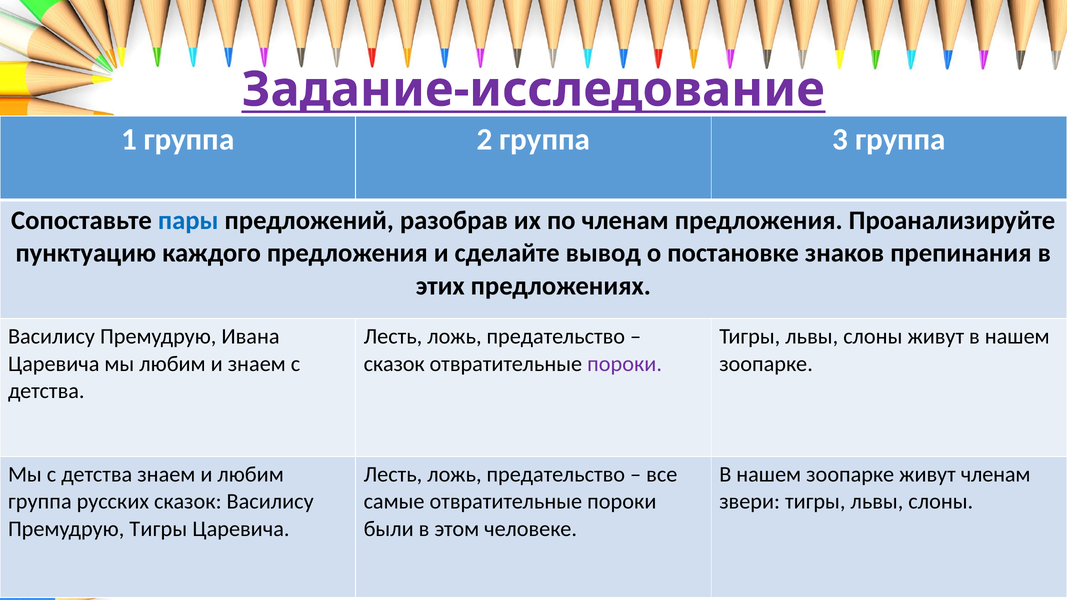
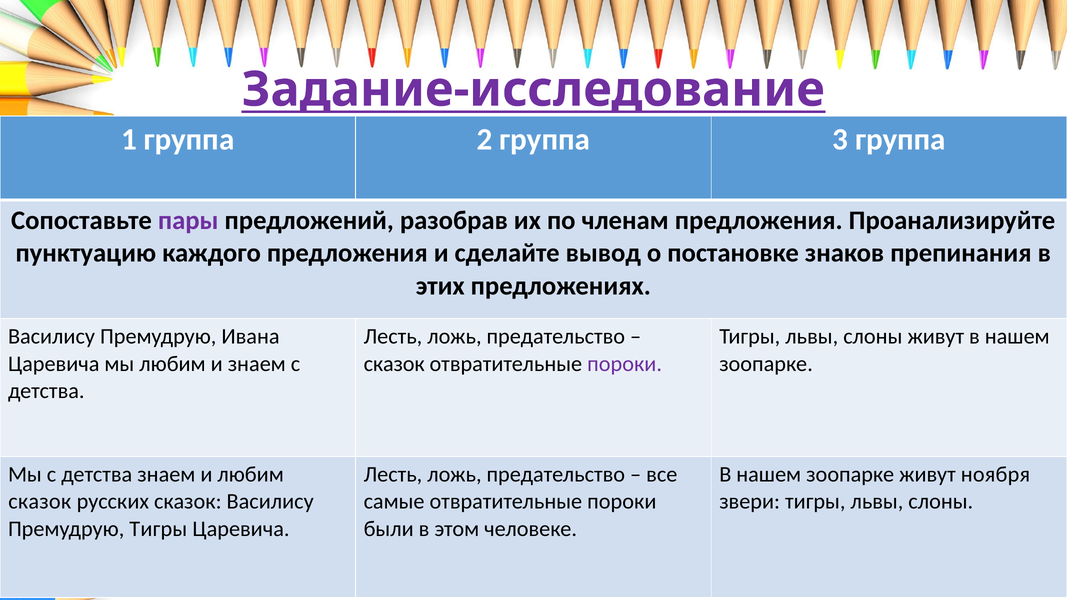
пары colour: blue -> purple
живут членам: членам -> ноября
группа at (40, 502): группа -> сказок
